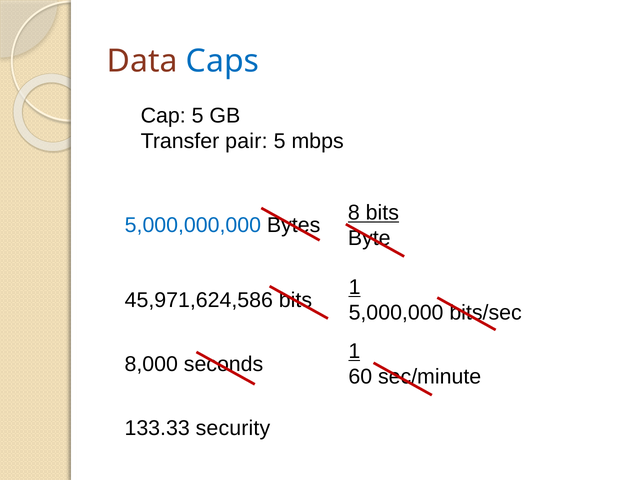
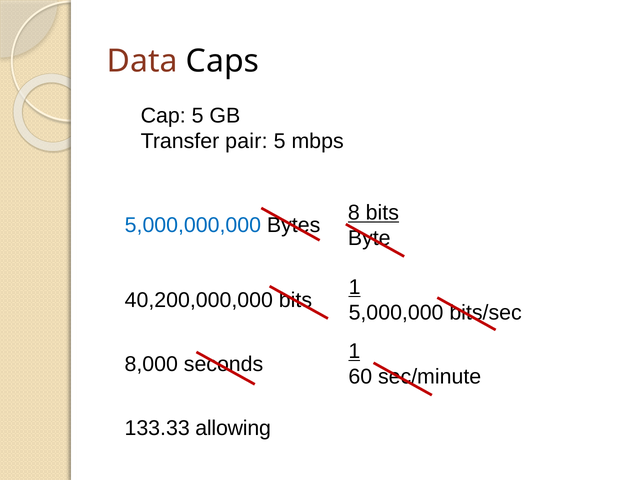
Caps colour: blue -> black
45,971,624,586: 45,971,624,586 -> 40,200,000,000
security: security -> allowing
